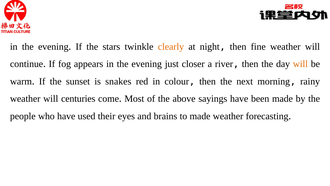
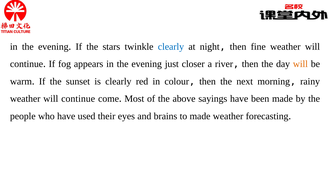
clearly at (171, 47) colour: orange -> blue
is snakes: snakes -> clearly
centuries at (78, 99): centuries -> continue
